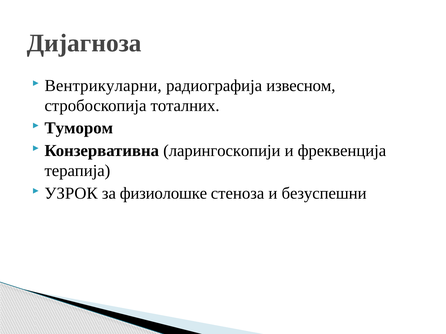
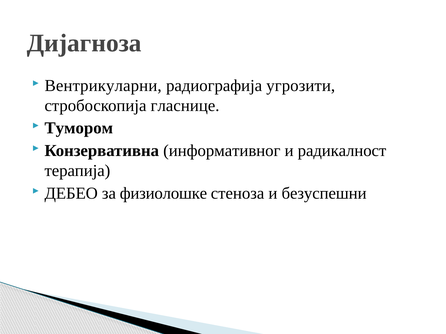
извесном: извесном -> угрозити
тоталних: тоталних -> гласнице
ларингоскопији: ларингоскопији -> информативног
фреквенција: фреквенција -> радикалност
УЗРОК: УЗРОК -> ДЕБЕО
